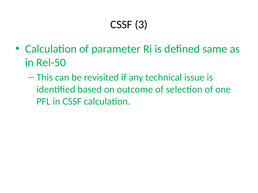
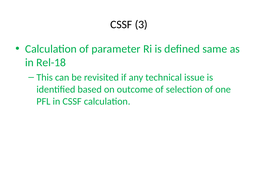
Rel-50: Rel-50 -> Rel-18
